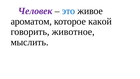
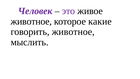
это colour: blue -> purple
ароматом at (31, 21): ароматом -> животное
какой: какой -> какие
